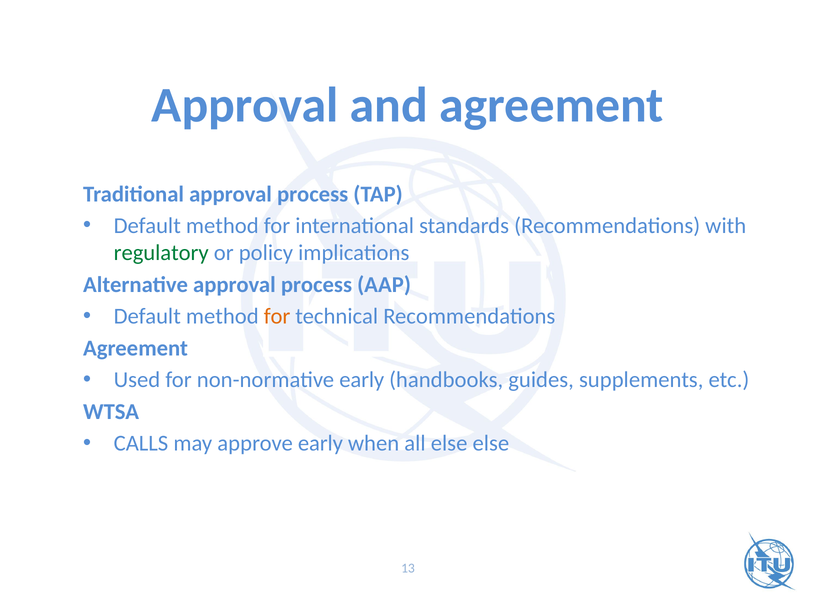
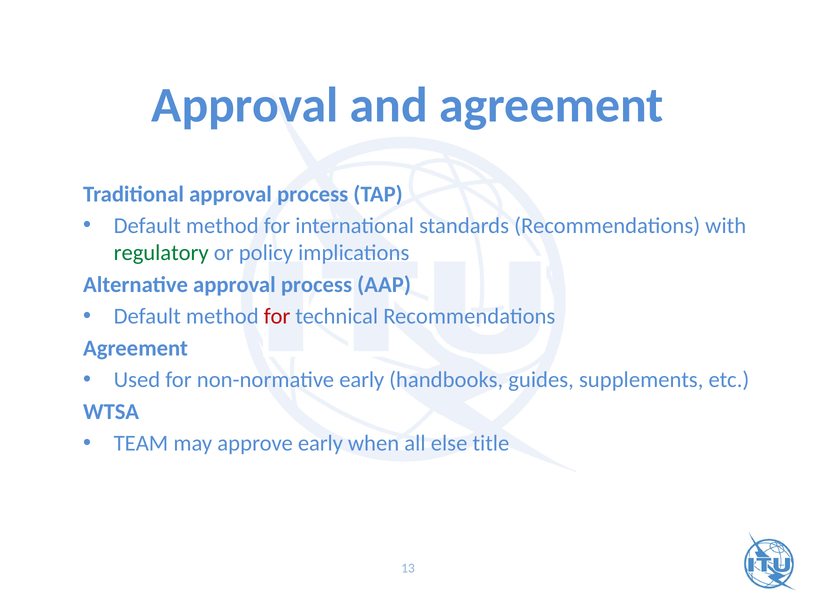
for at (277, 316) colour: orange -> red
CALLS: CALLS -> TEAM
else else: else -> title
